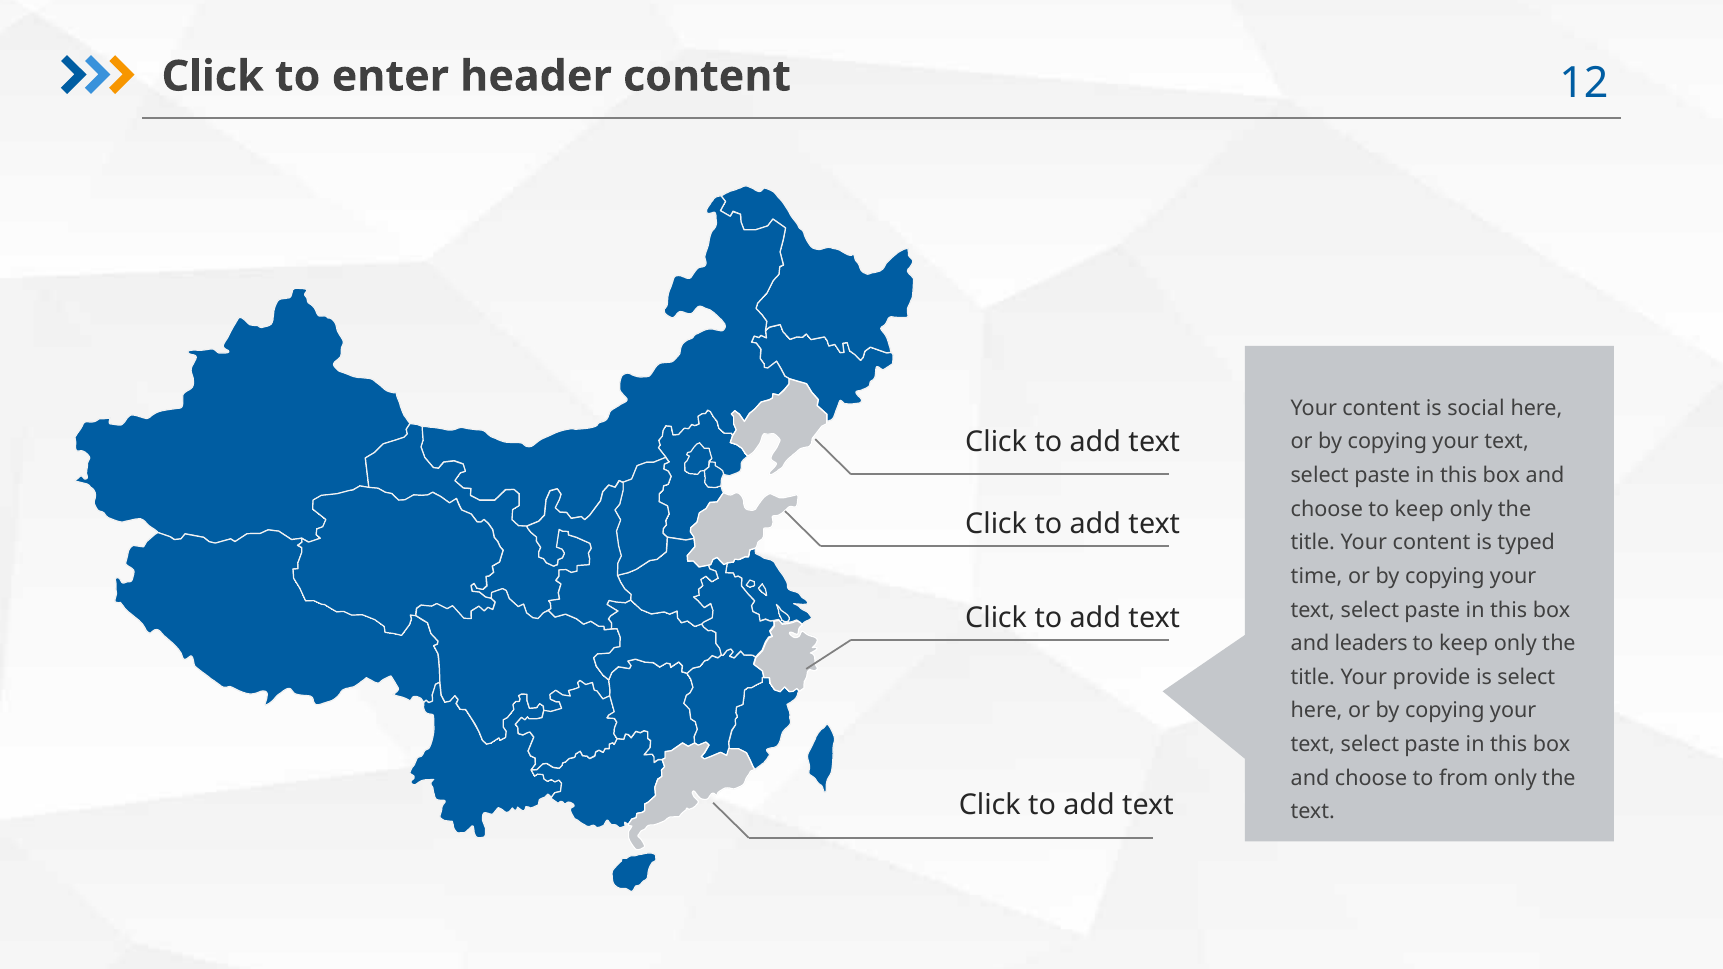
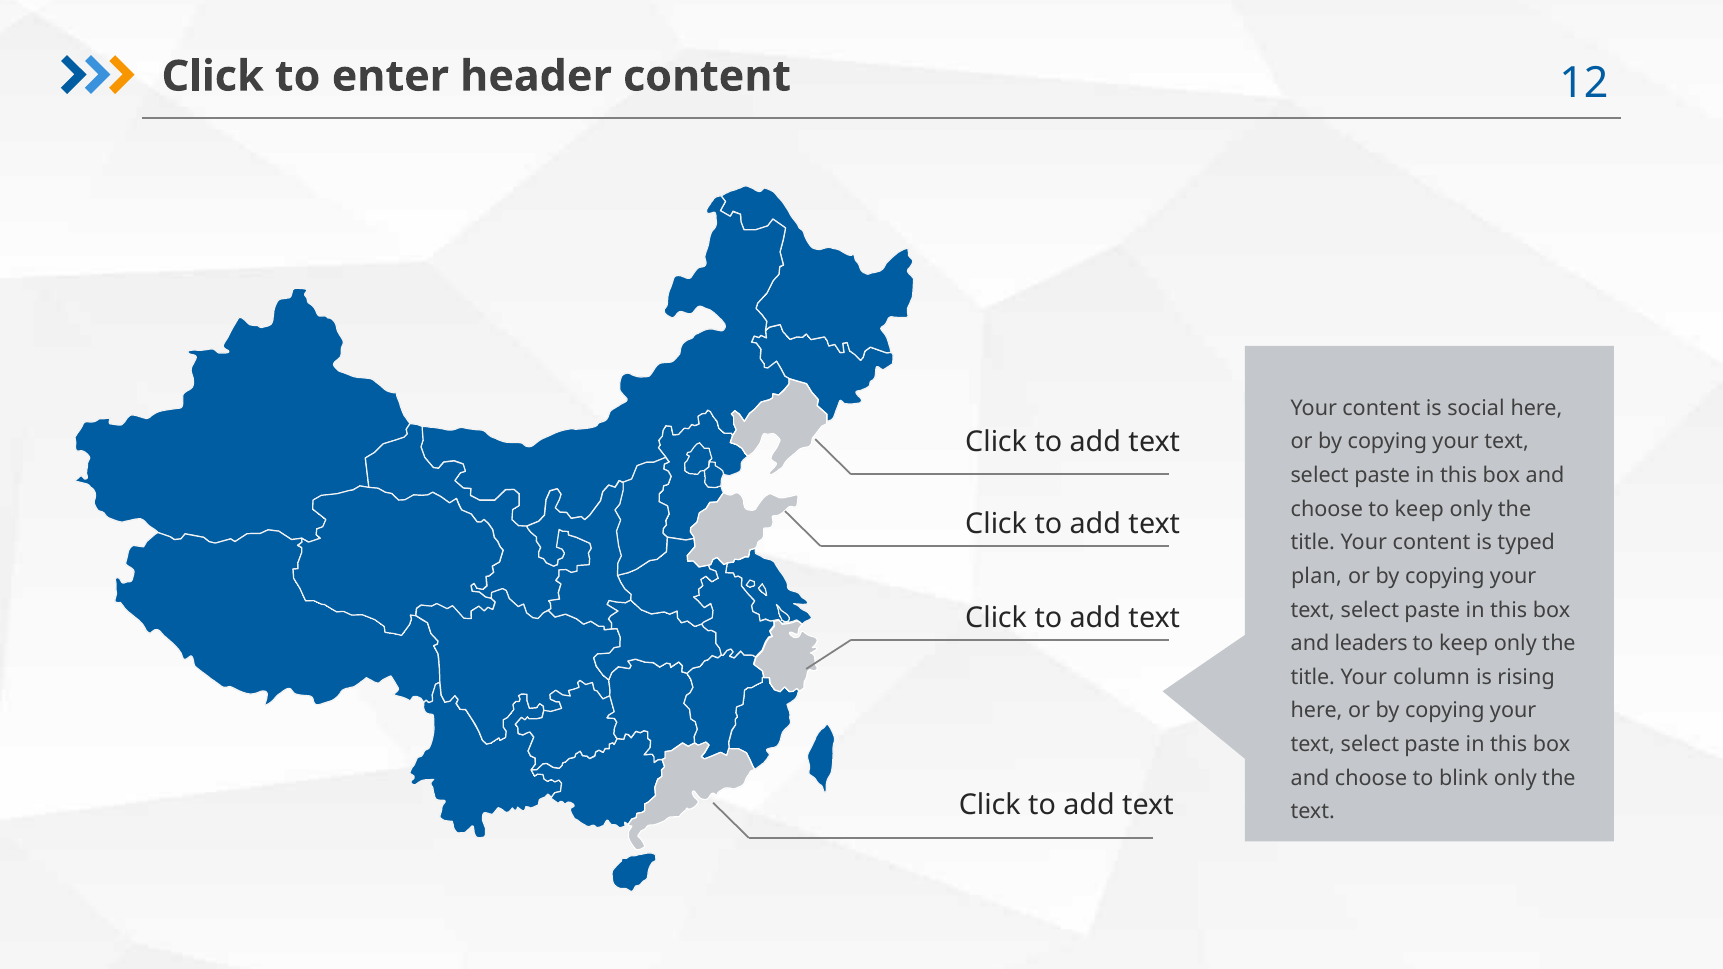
time: time -> plan
provide: provide -> column
is select: select -> rising
from: from -> blink
